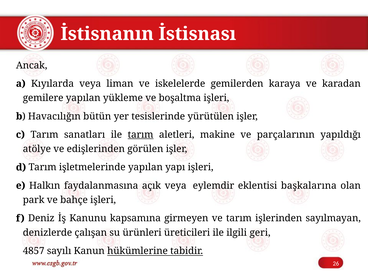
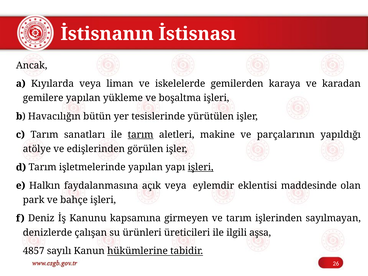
işleri at (201, 167) underline: none -> present
başkalarına: başkalarına -> maddesinde
geri: geri -> aşsa
